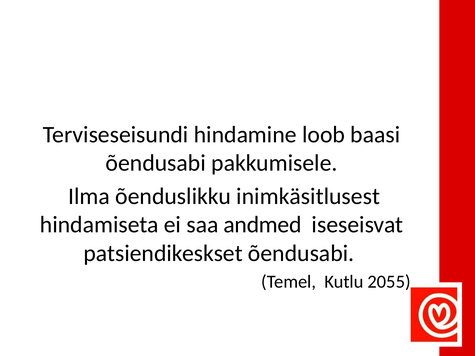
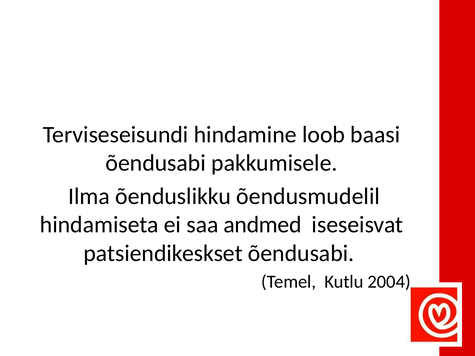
inimkäsitlusest: inimkäsitlusest -> õendusmudelil
2055: 2055 -> 2004
